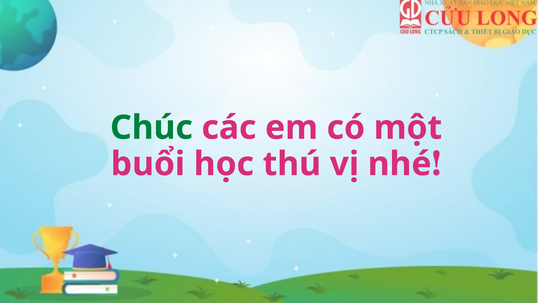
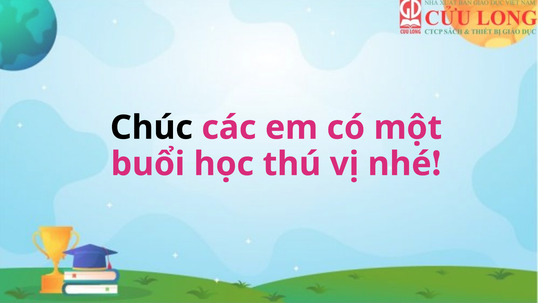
Chúc colour: green -> black
